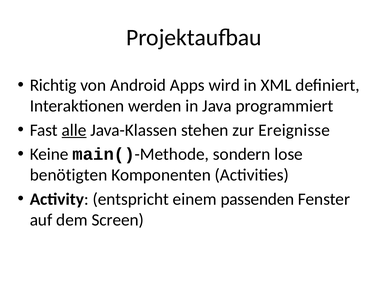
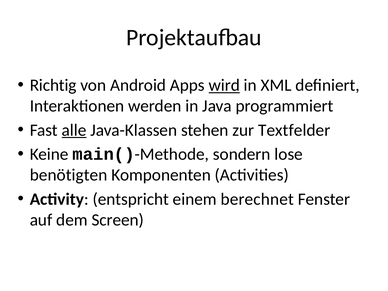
wird underline: none -> present
Ereignisse: Ereignisse -> Textfelder
passenden: passenden -> berechnet
